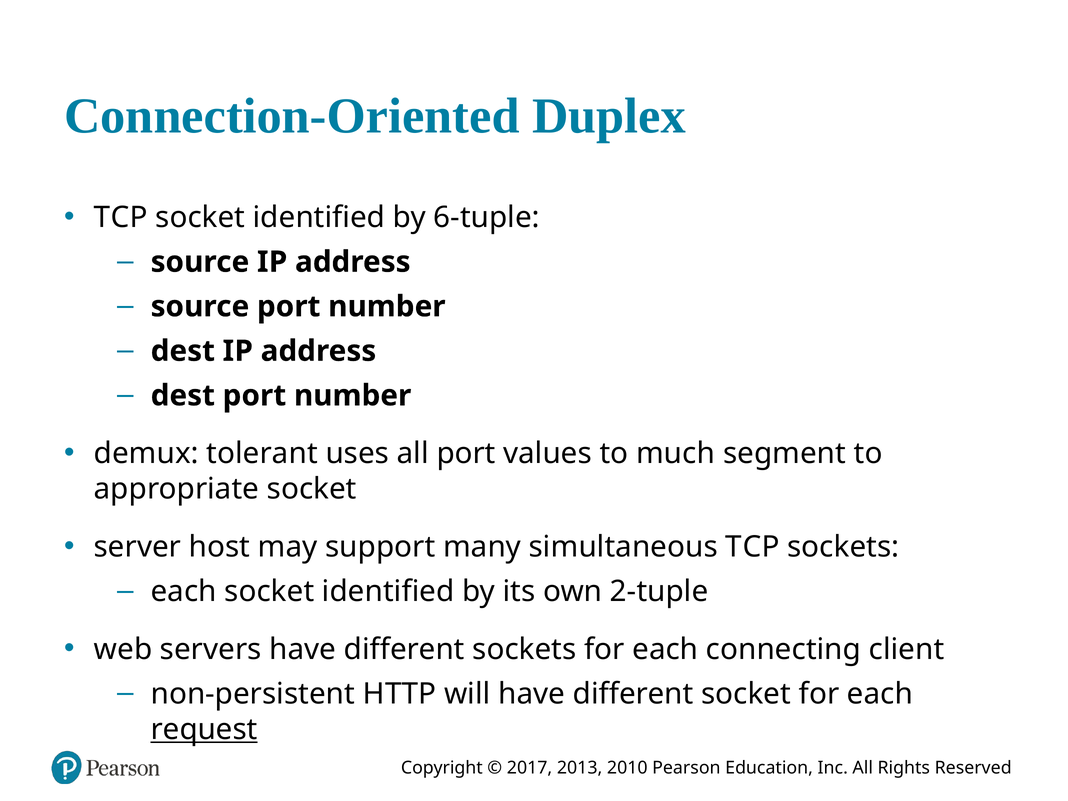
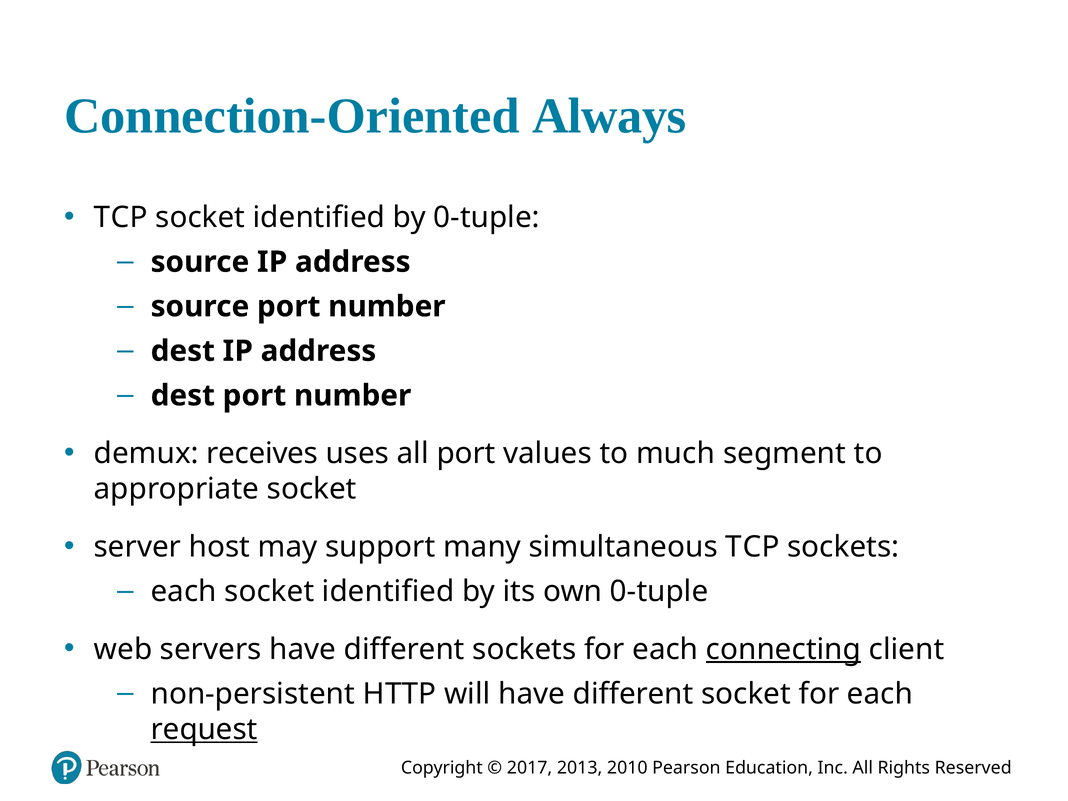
Duplex: Duplex -> Always
by 6-tuple: 6-tuple -> 0-tuple
tolerant: tolerant -> receives
own 2-tuple: 2-tuple -> 0-tuple
connecting underline: none -> present
